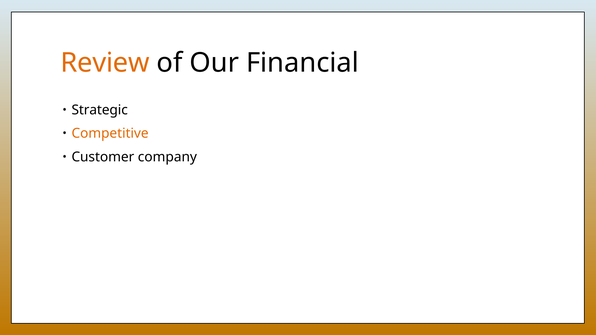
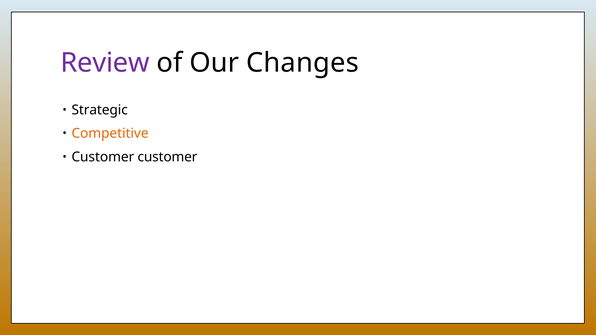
Review colour: orange -> purple
Financial: Financial -> Changes
Customer company: company -> customer
